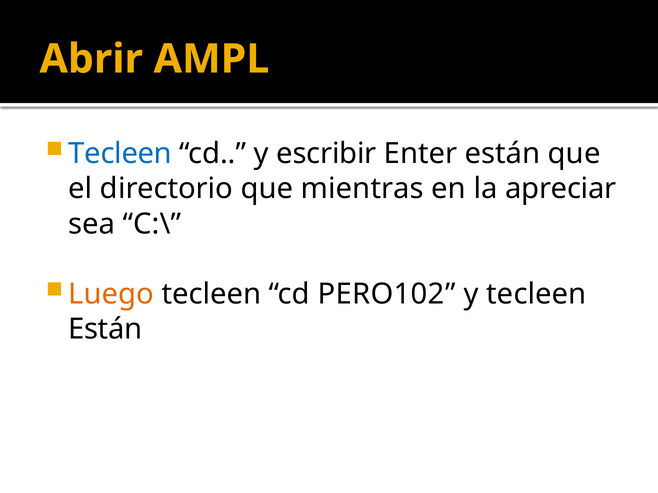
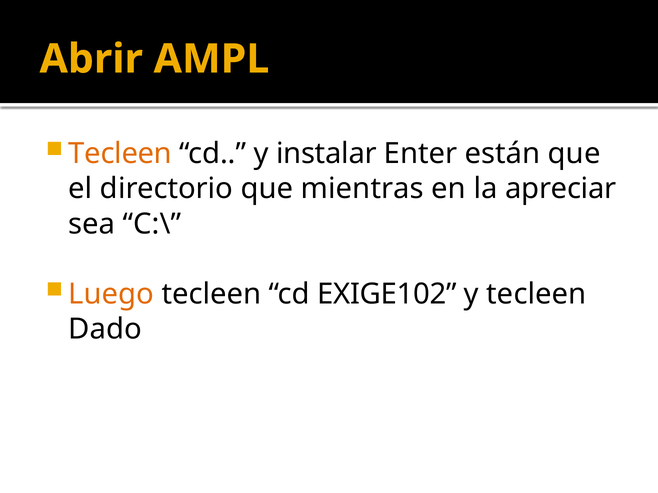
Tecleen at (120, 154) colour: blue -> orange
escribir: escribir -> instalar
PERO102: PERO102 -> EXIGE102
Están at (105, 329): Están -> Dado
